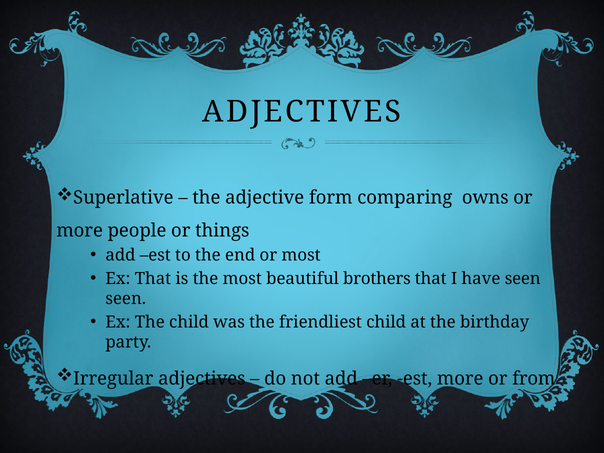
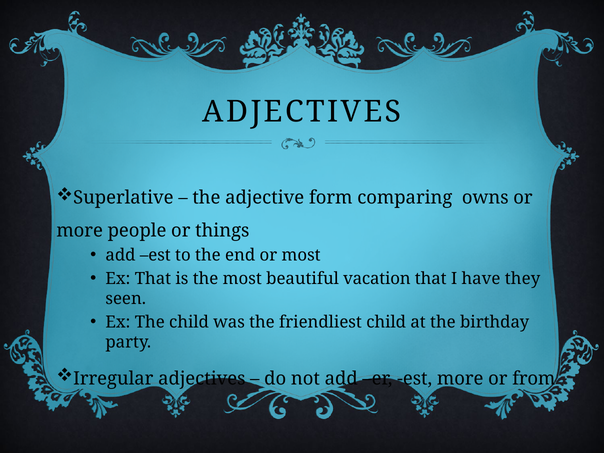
brothers: brothers -> vacation
have seen: seen -> they
